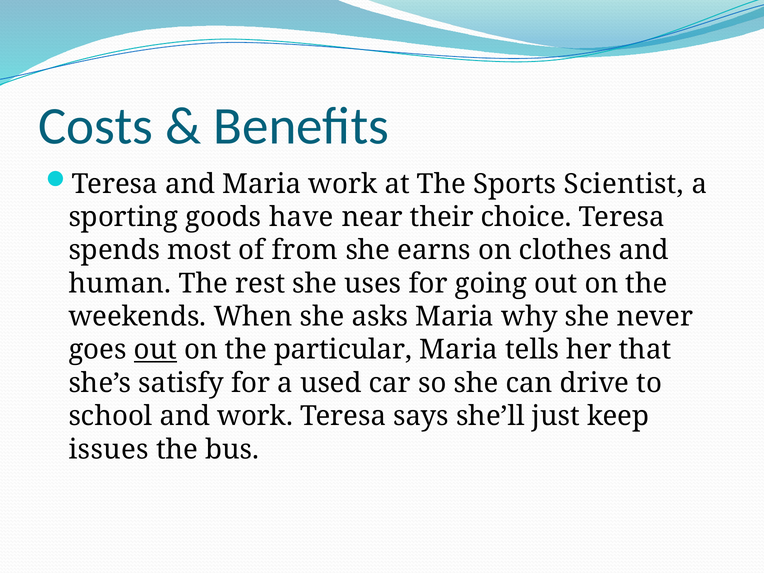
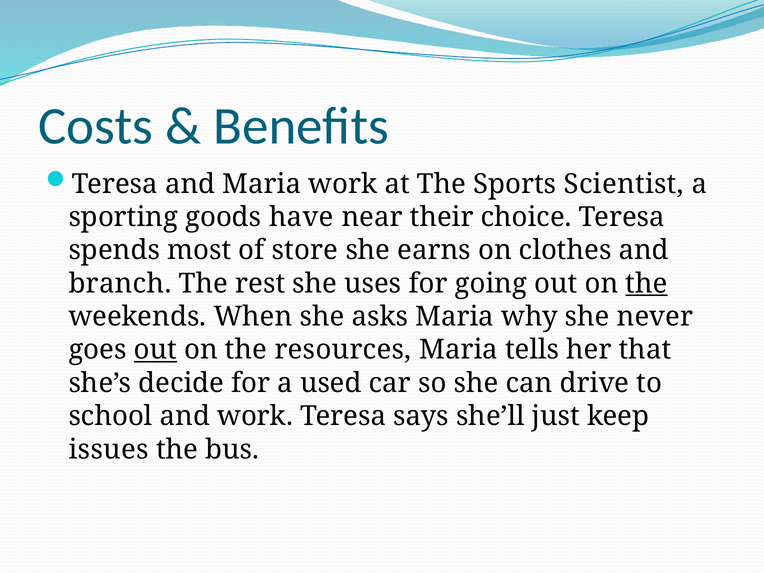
from: from -> store
human: human -> branch
the at (646, 284) underline: none -> present
particular: particular -> resources
satisfy: satisfy -> decide
